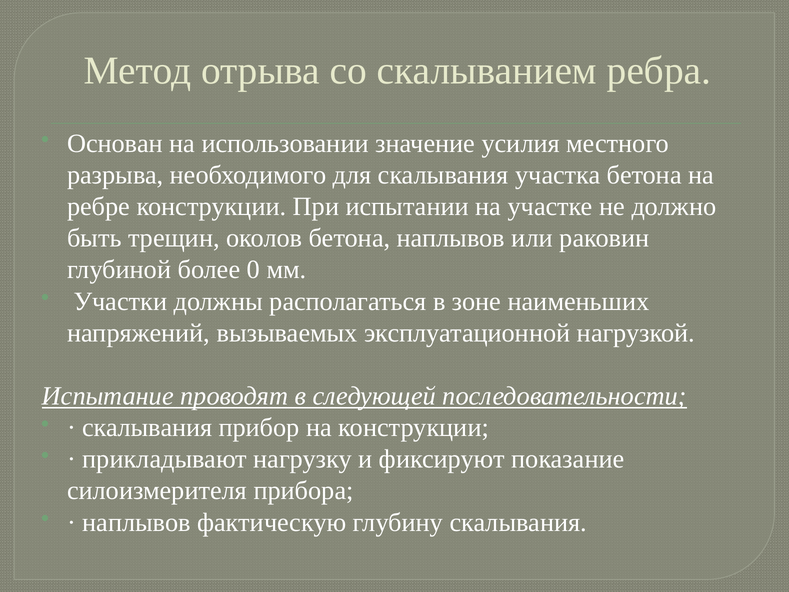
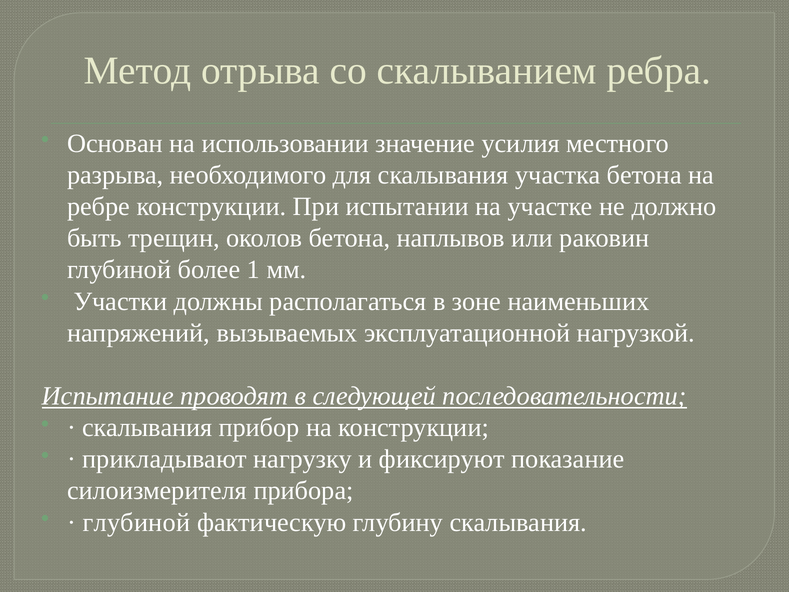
0: 0 -> 1
наплывов at (137, 522): наплывов -> глубиной
